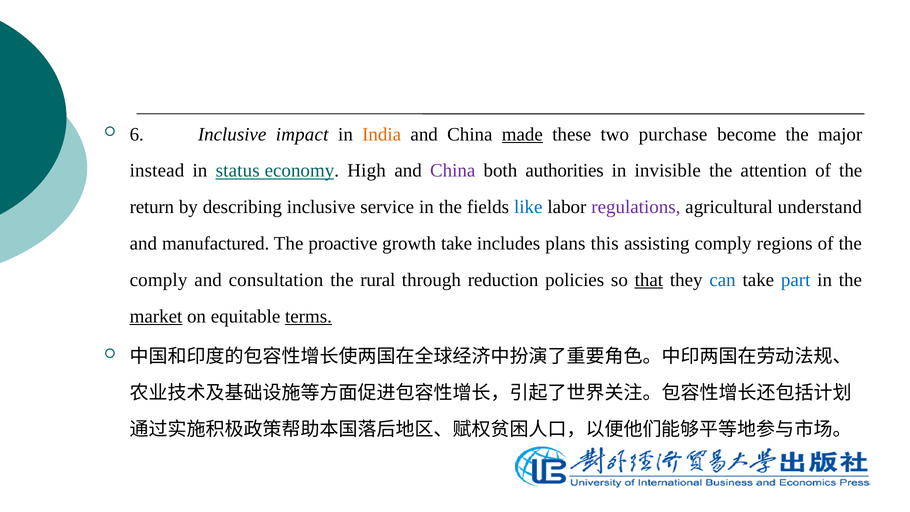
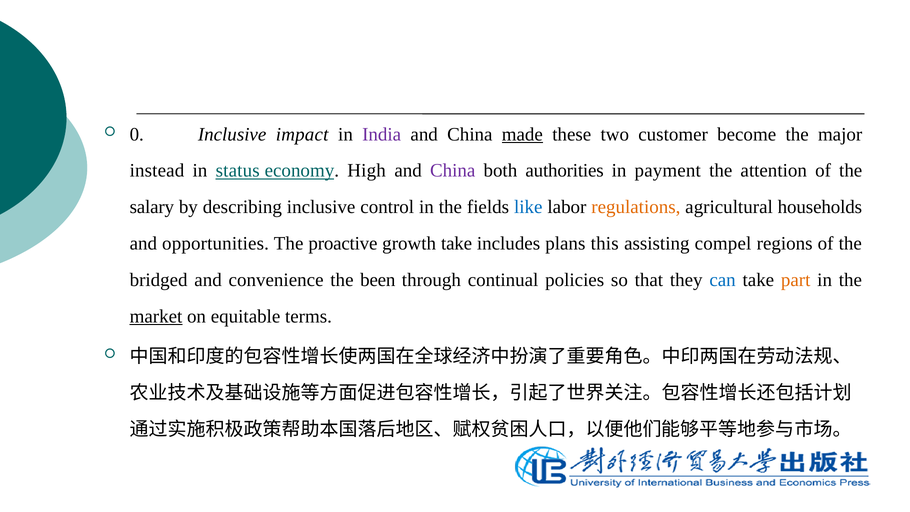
6: 6 -> 0
India colour: orange -> purple
purchase: purchase -> customer
invisible: invisible -> payment
return: return -> salary
service: service -> control
regulations colour: purple -> orange
understand: understand -> households
manufactured: manufactured -> opportunities
assisting comply: comply -> compel
comply at (159, 280): comply -> bridged
consultation: consultation -> convenience
rural: rural -> been
reduction: reduction -> continual
that underline: present -> none
part colour: blue -> orange
terms underline: present -> none
